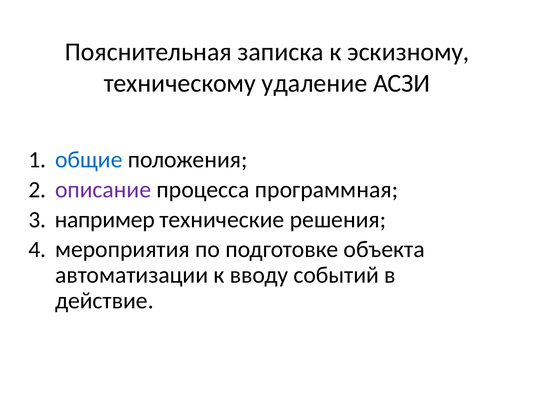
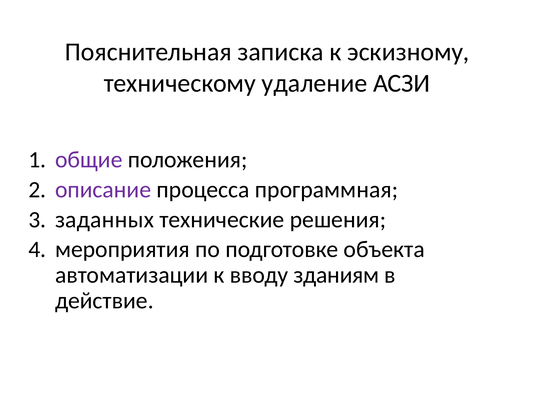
общие colour: blue -> purple
например: например -> заданных
событий: событий -> зданиям
